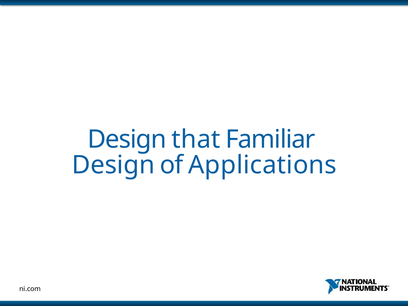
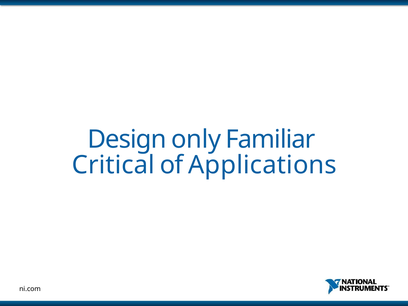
that: that -> only
Design at (113, 165): Design -> Critical
